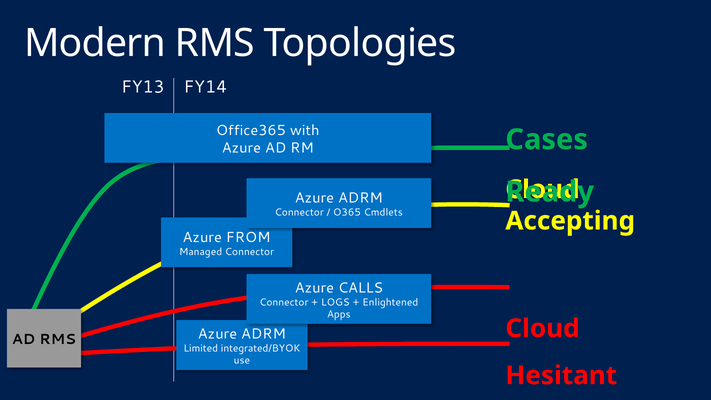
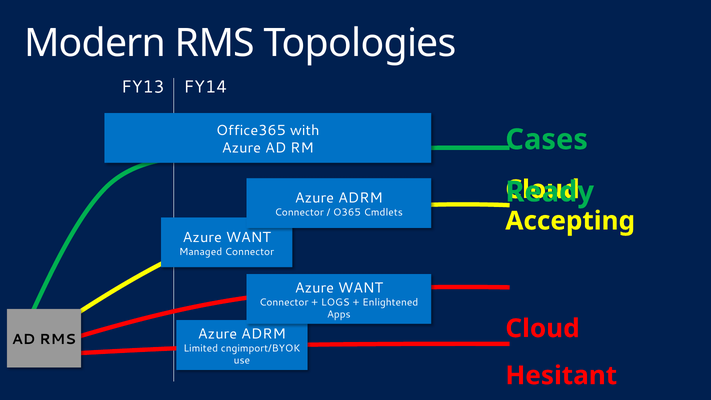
FROM at (248, 237): FROM -> WANT
CALLS at (361, 288): CALLS -> WANT
integrated/BYOK: integrated/BYOK -> cngimport/BYOK
